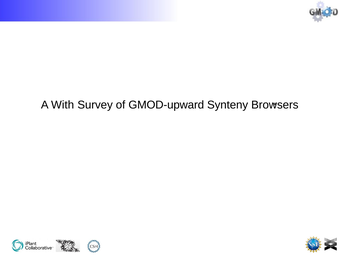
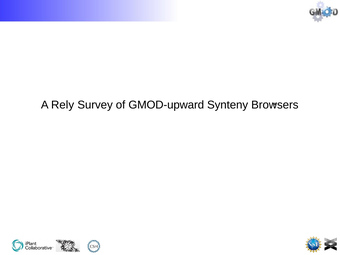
With: With -> Rely
